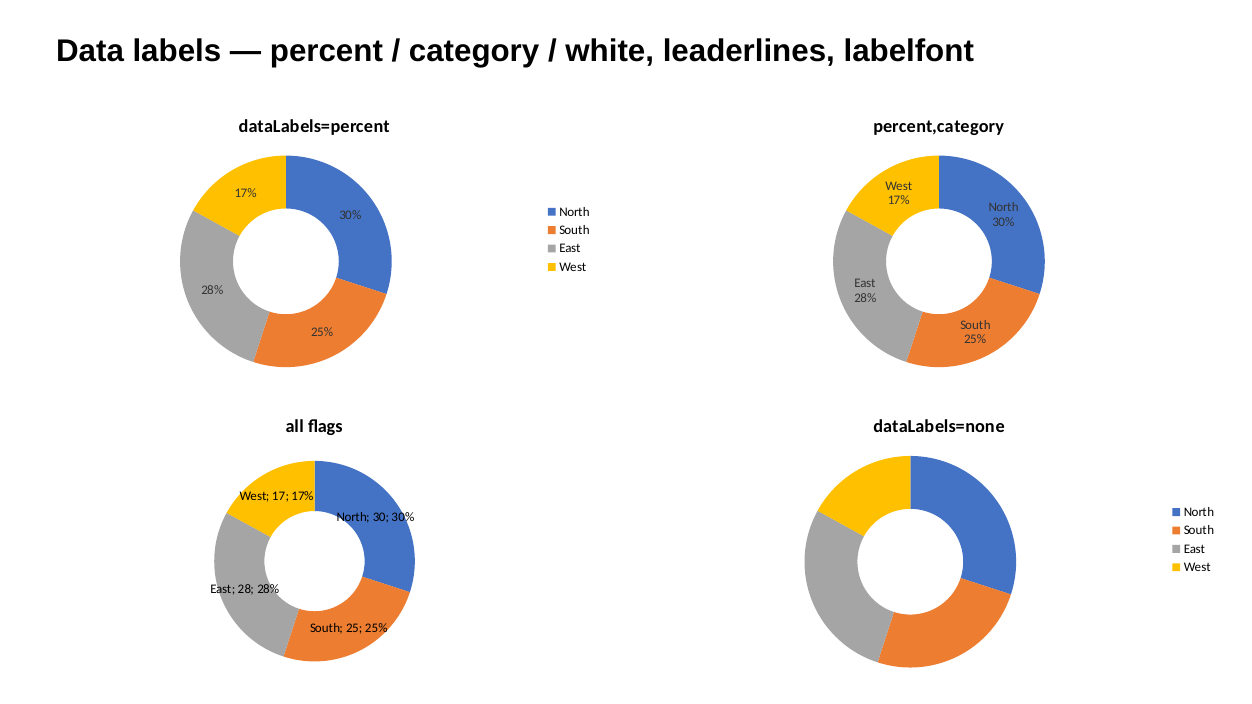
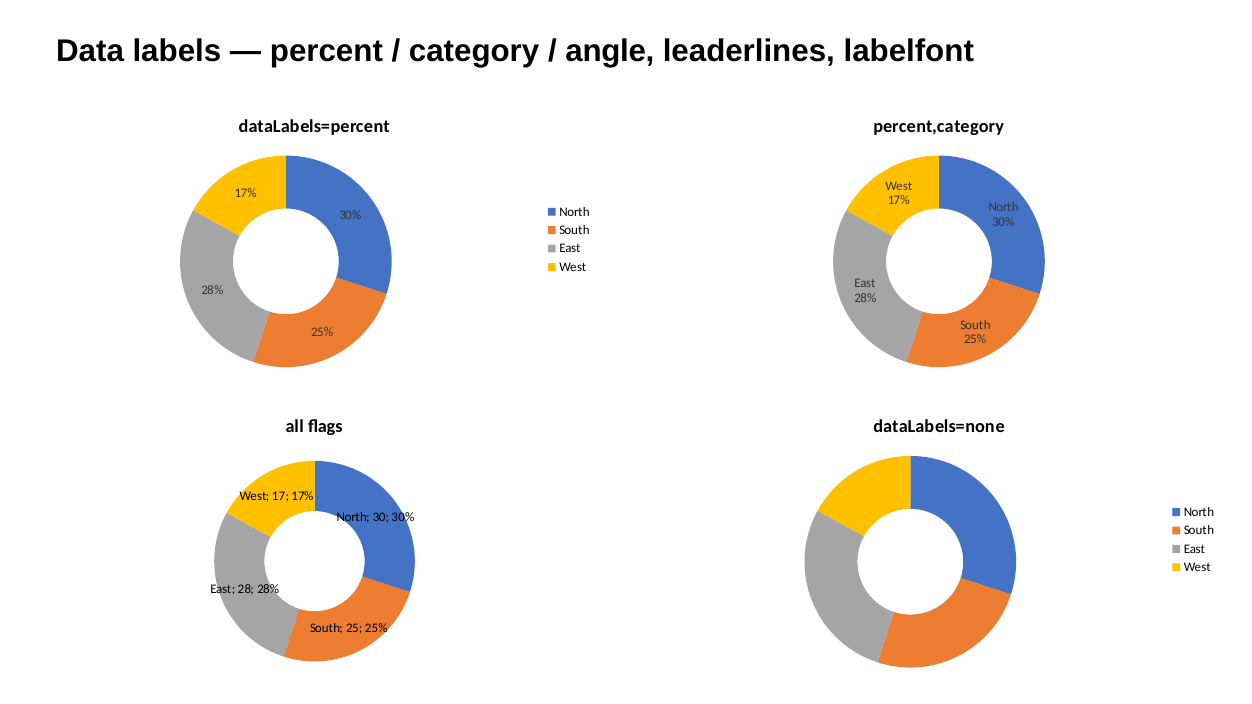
white: white -> angle
